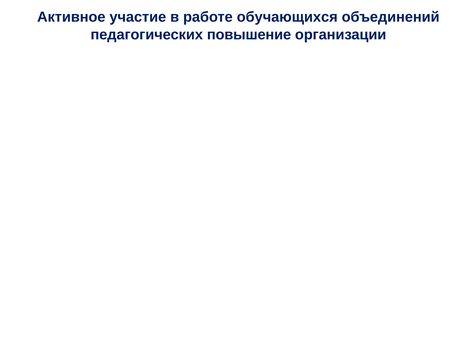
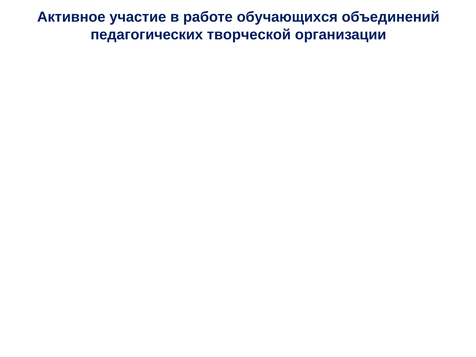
повышение: повышение -> творческой
